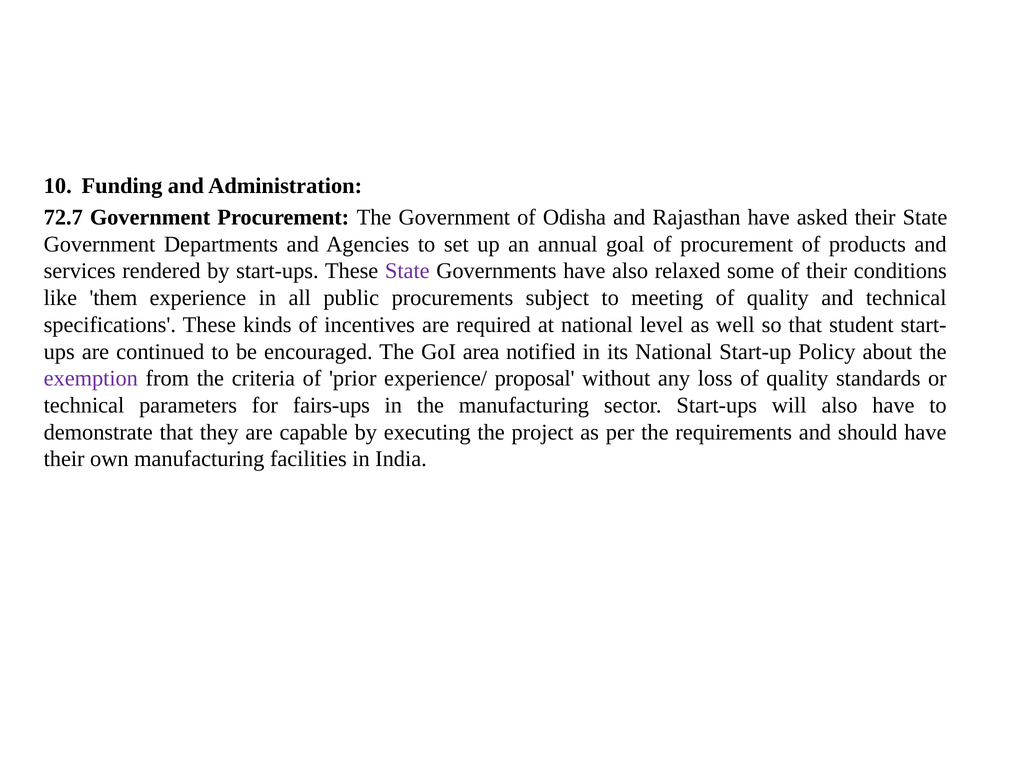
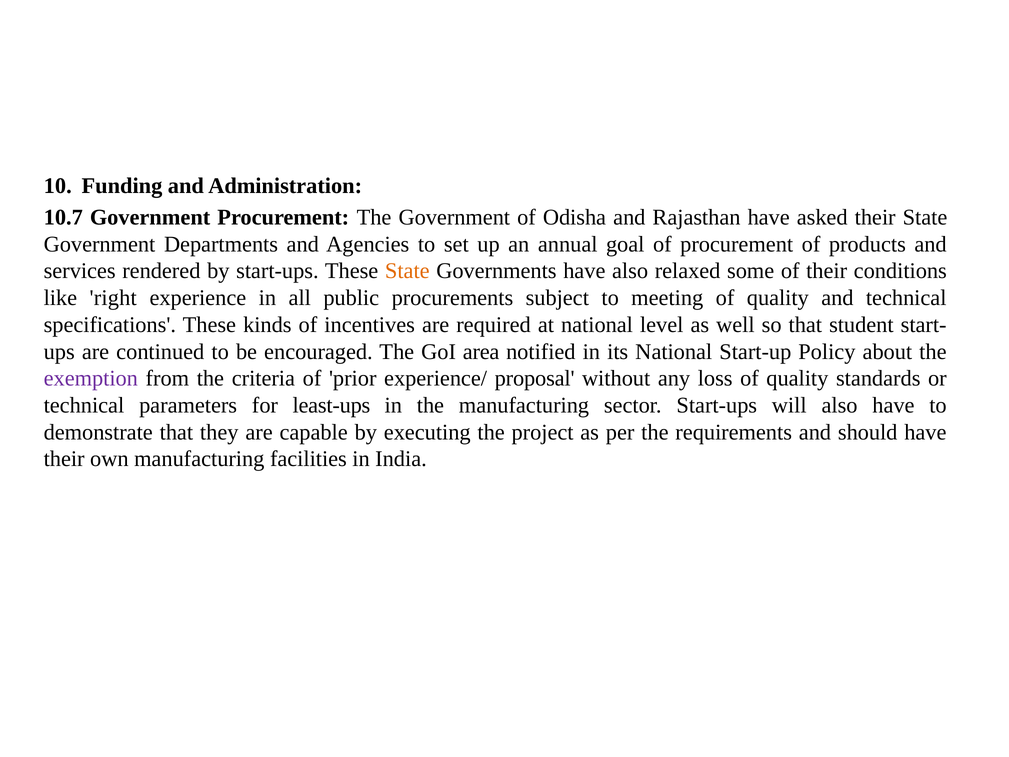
72.7: 72.7 -> 10.7
State at (407, 271) colour: purple -> orange
them: them -> right
fairs-ups: fairs-ups -> least-ups
